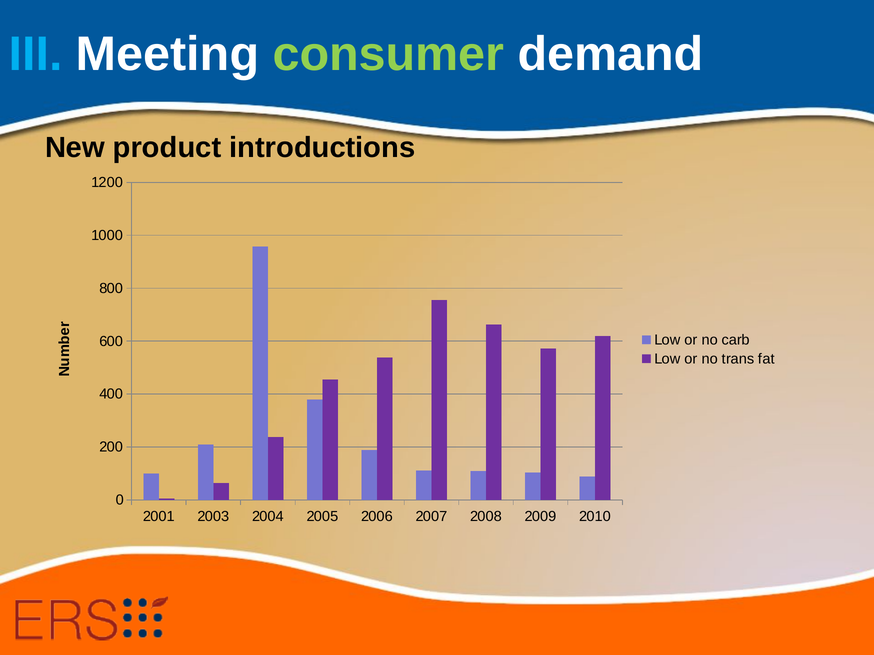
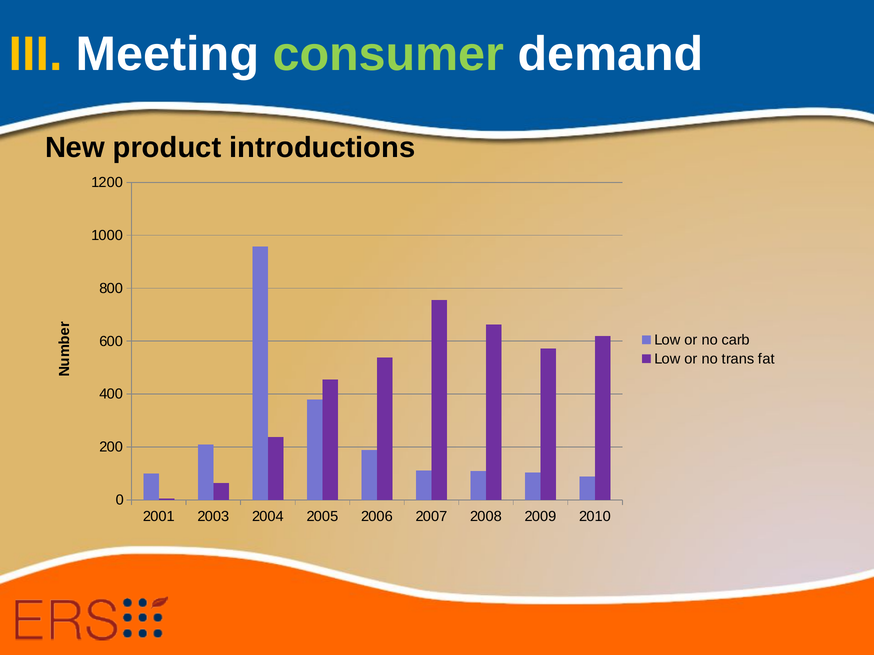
III colour: light blue -> yellow
